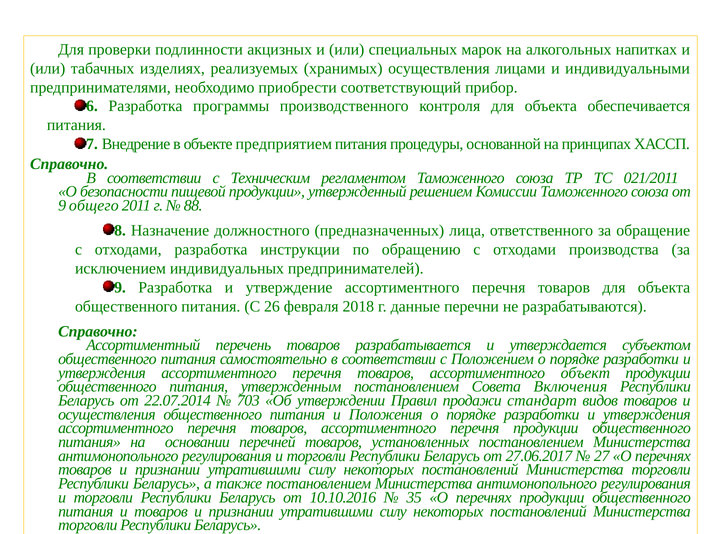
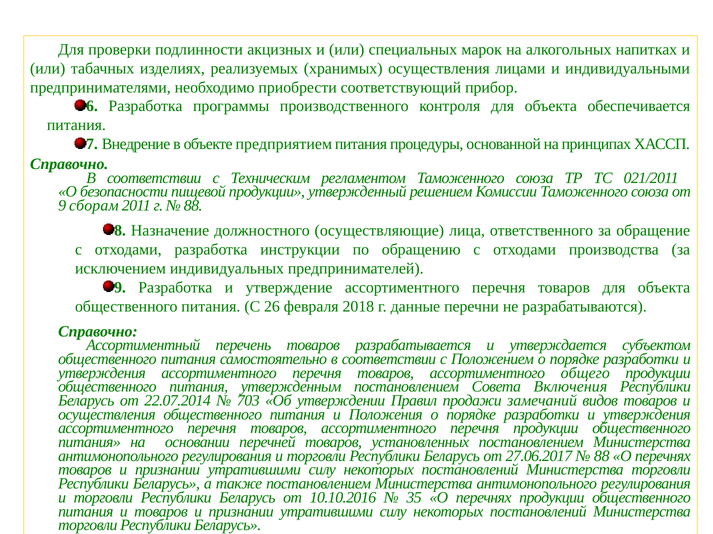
общего: общего -> сборам
предназначенных: предназначенных -> осуществляющие
объект: объект -> общего
стандарт: стандарт -> замечаний
27 at (602, 457): 27 -> 88
